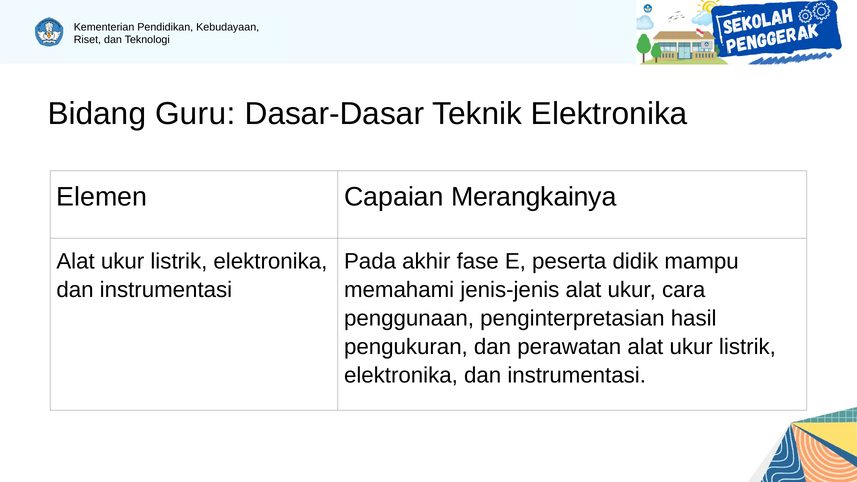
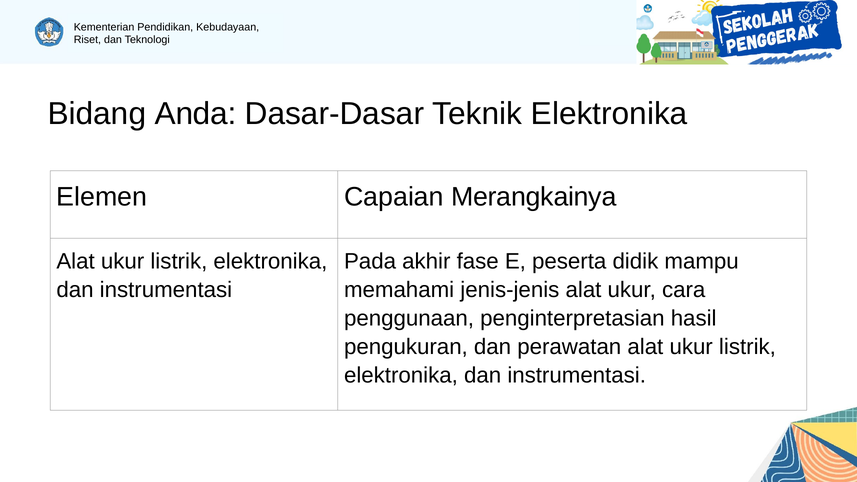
Guru: Guru -> Anda
